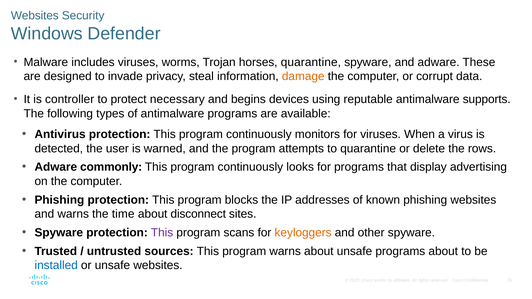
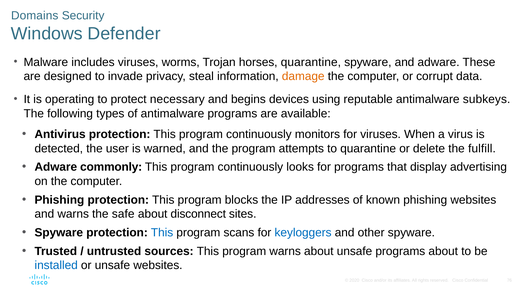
Websites at (35, 16): Websites -> Domains
controller: controller -> operating
supports: supports -> subkeys
rows: rows -> fulfill
time: time -> safe
This at (162, 233) colour: purple -> blue
keyloggers colour: orange -> blue
